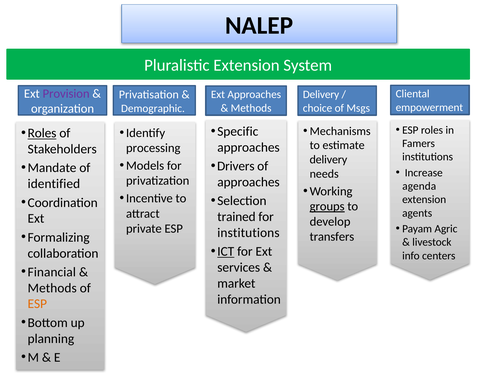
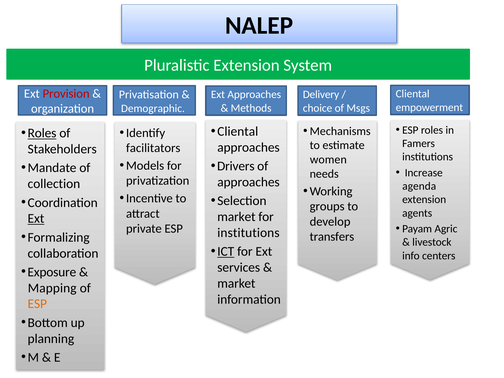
Provision colour: purple -> red
Specific at (238, 131): Specific -> Cliental
processing: processing -> facilitators
delivery at (328, 160): delivery -> women
identified: identified -> collection
groups underline: present -> none
trained at (236, 217): trained -> market
Ext at (36, 219) underline: none -> present
Financial: Financial -> Exposure
Methods at (52, 288): Methods -> Mapping
